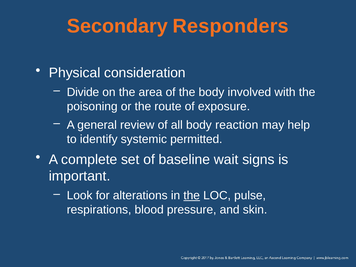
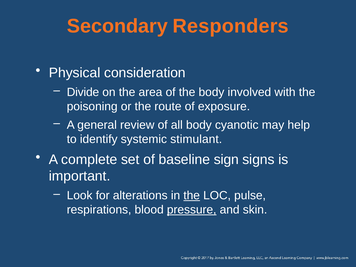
reaction: reaction -> cyanotic
permitted: permitted -> stimulant
wait: wait -> sign
pressure underline: none -> present
